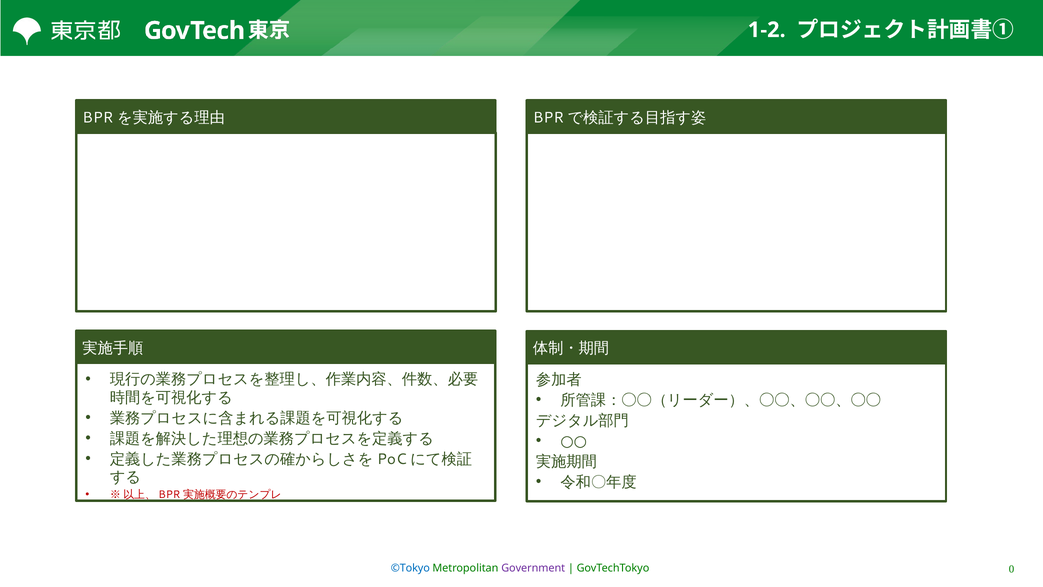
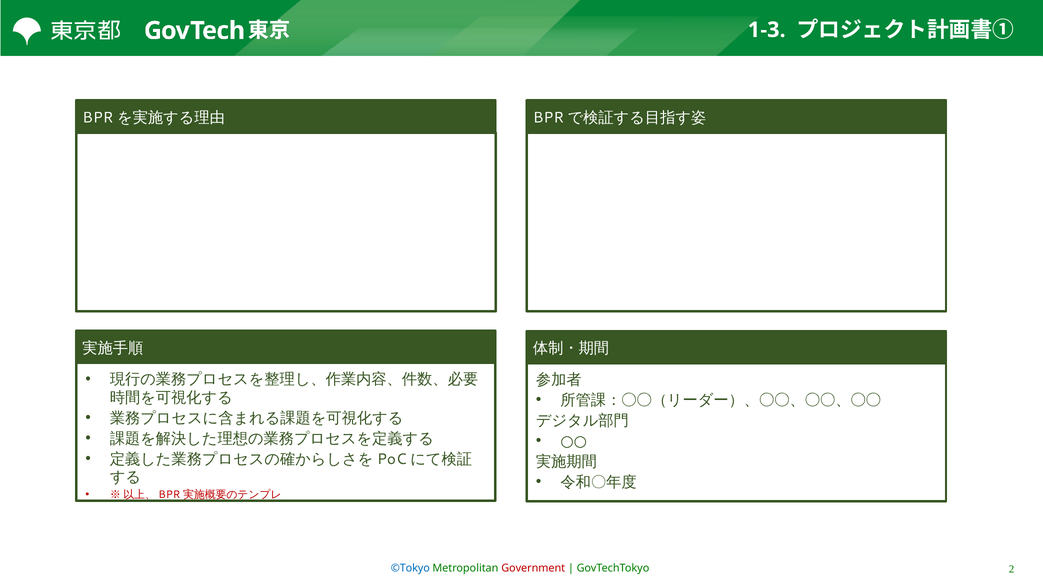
1-2: 1-2 -> 1-3
Government colour: purple -> red
0: 0 -> 2
